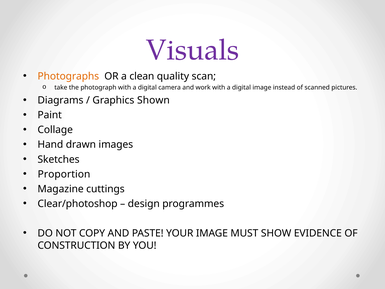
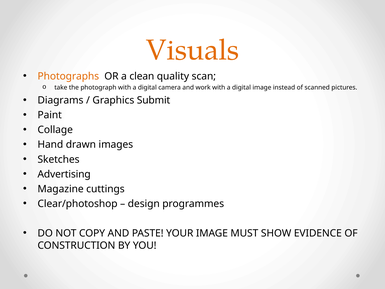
Visuals colour: purple -> orange
Shown: Shown -> Submit
Proportion: Proportion -> Advertising
